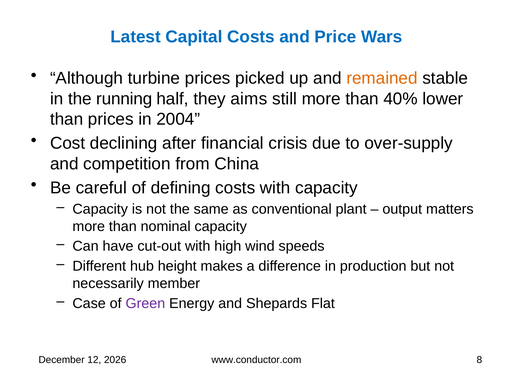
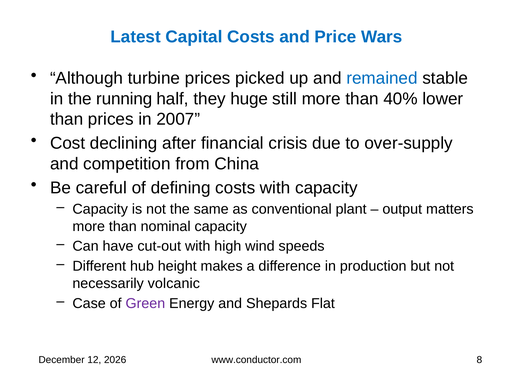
remained colour: orange -> blue
aims: aims -> huge
2004: 2004 -> 2007
member: member -> volcanic
